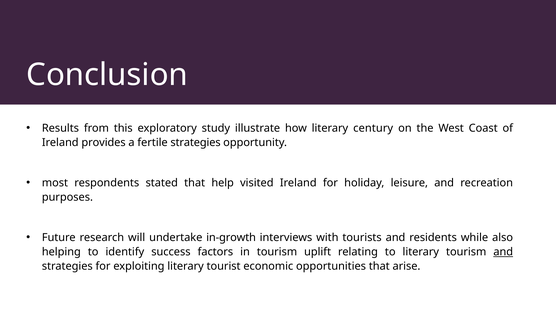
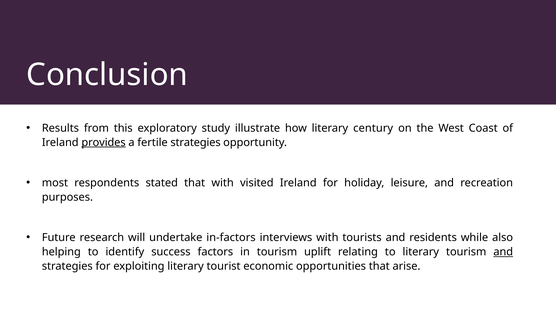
provides underline: none -> present
that help: help -> with
in-growth: in-growth -> in-factors
